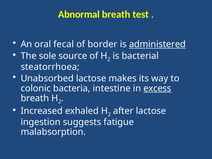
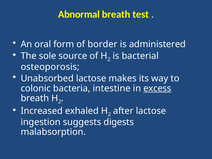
fecal: fecal -> form
administered underline: present -> none
steatorrhoea: steatorrhoea -> osteoporosis
fatigue: fatigue -> digests
